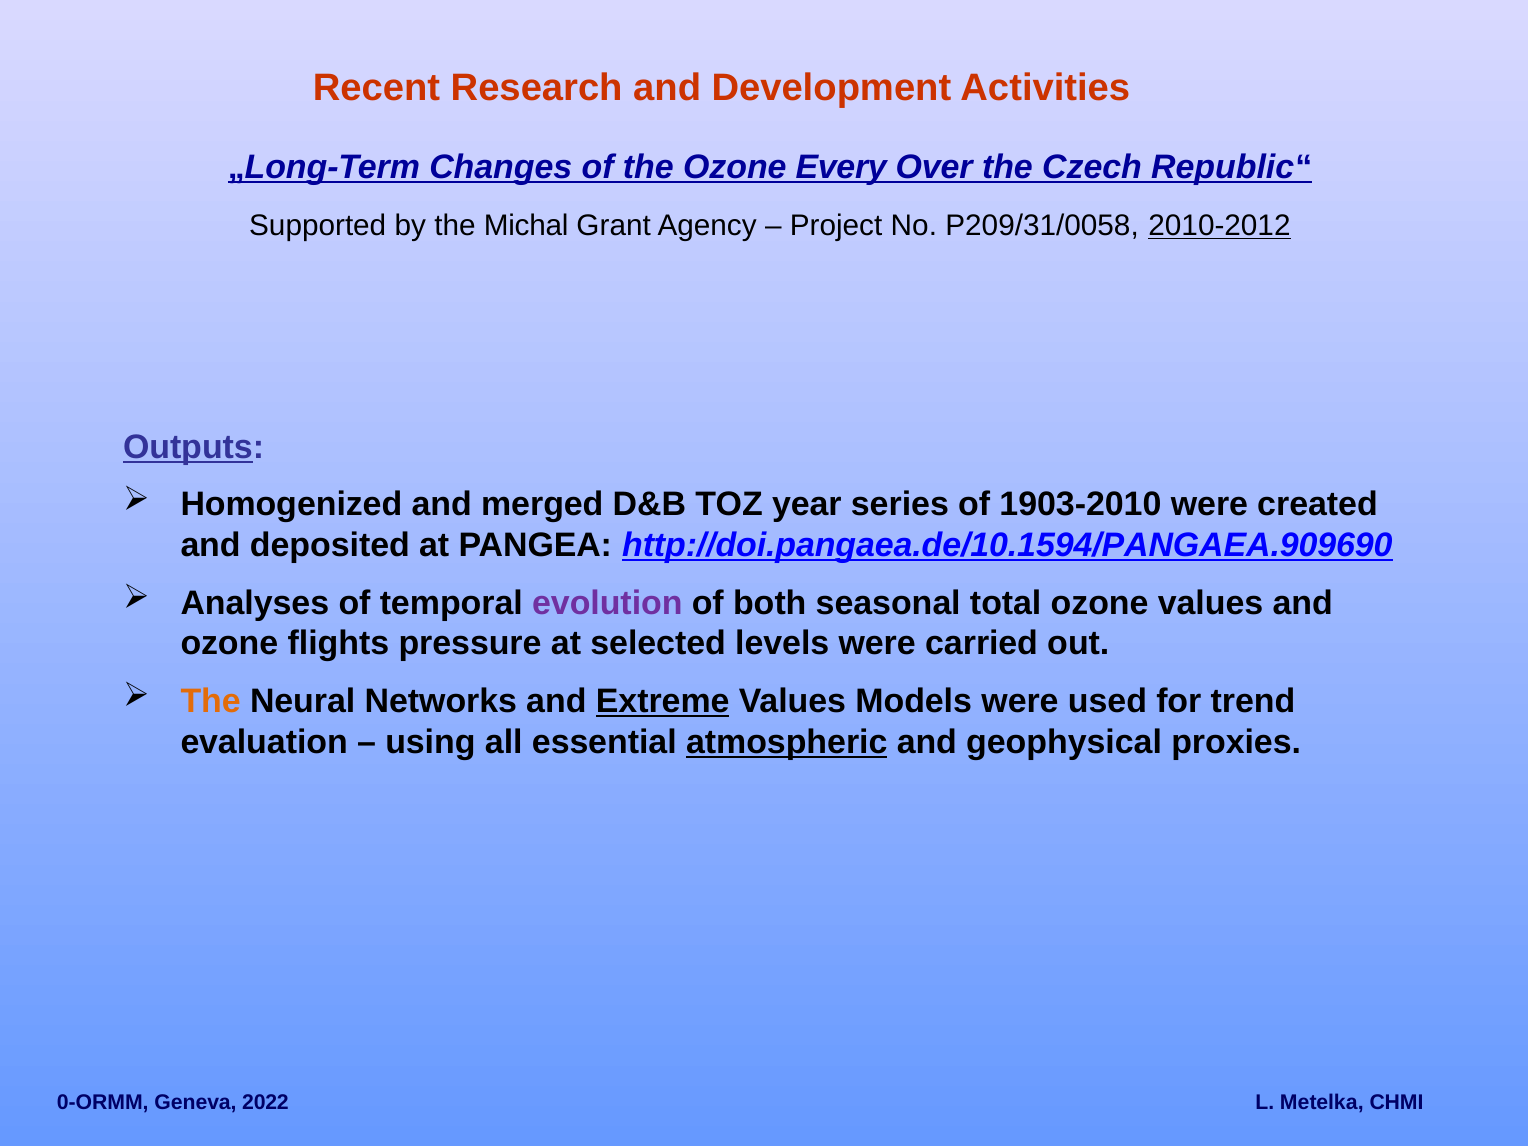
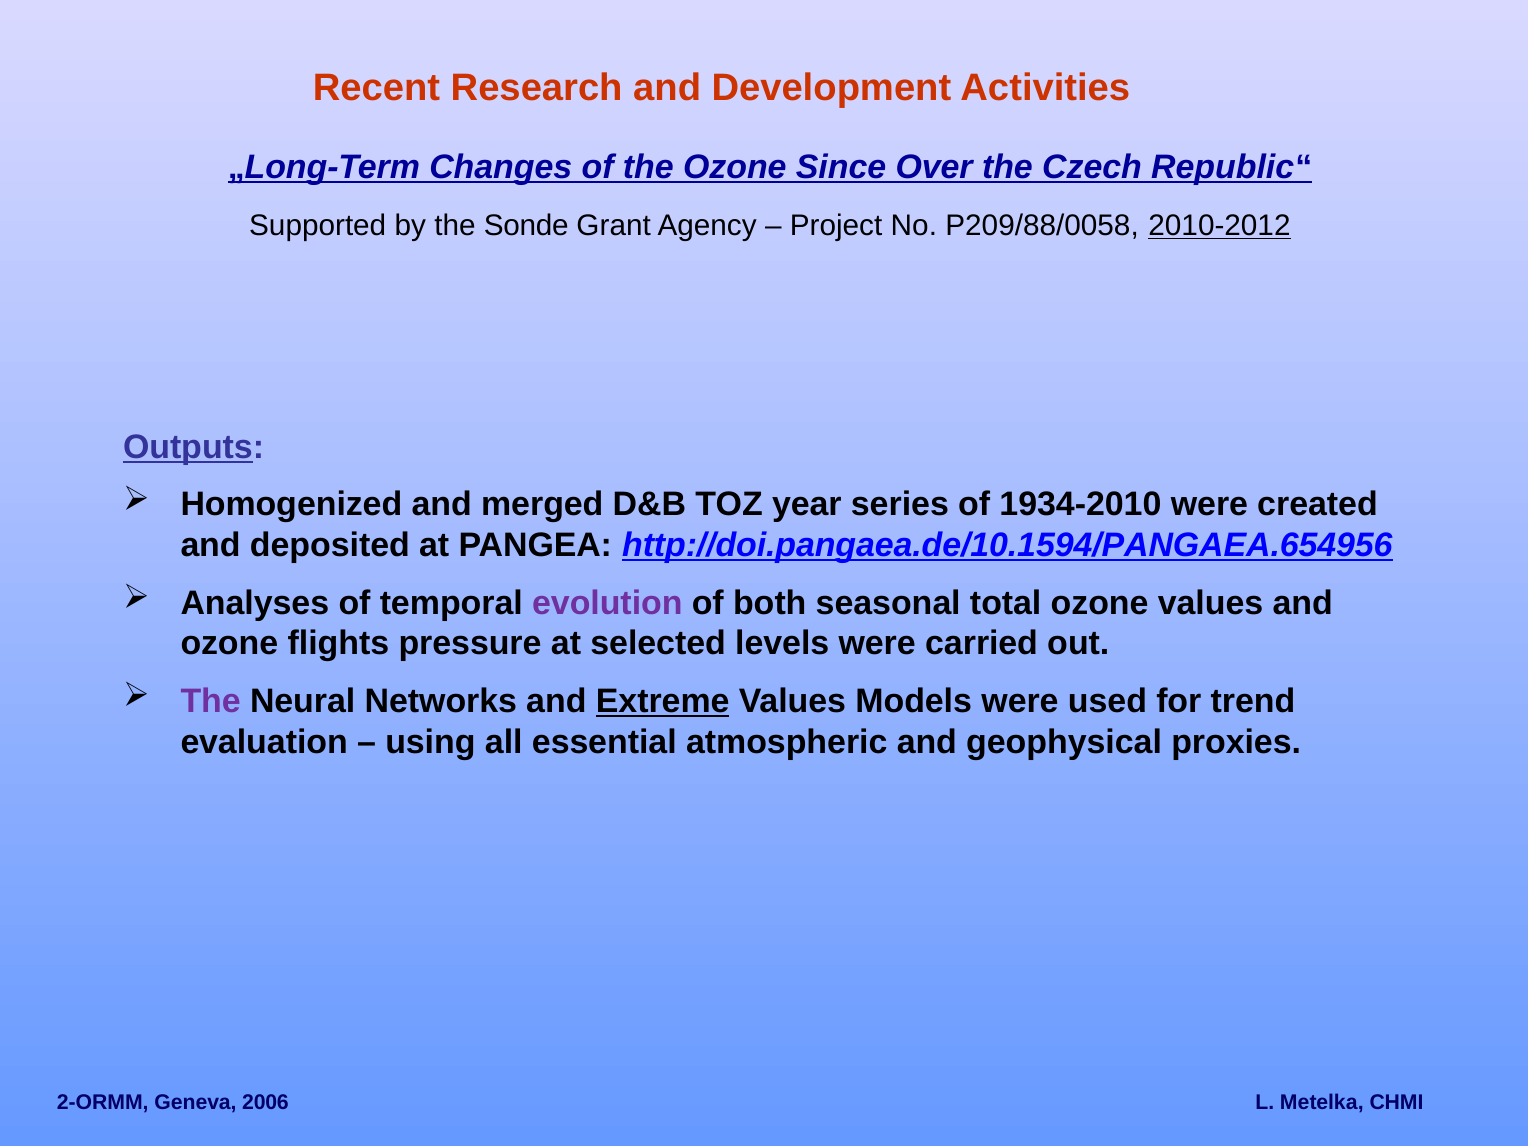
Every: Every -> Since
Michal: Michal -> Sonde
P209/31/0058: P209/31/0058 -> P209/88/0058
1903-2010: 1903-2010 -> 1934-2010
http://doi.pangaea.de/10.1594/PANGAEA.909690: http://doi.pangaea.de/10.1594/PANGAEA.909690 -> http://doi.pangaea.de/10.1594/PANGAEA.654956
The at (211, 701) colour: orange -> purple
atmospheric underline: present -> none
0-ORMM: 0-ORMM -> 2-ORMM
2022: 2022 -> 2006
